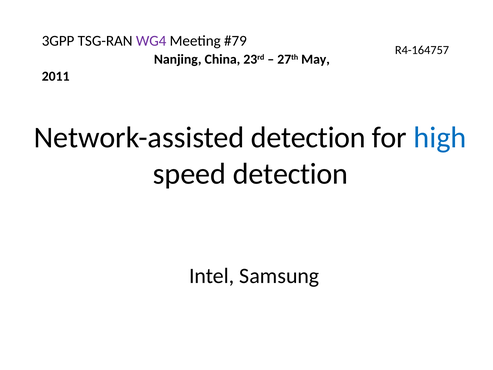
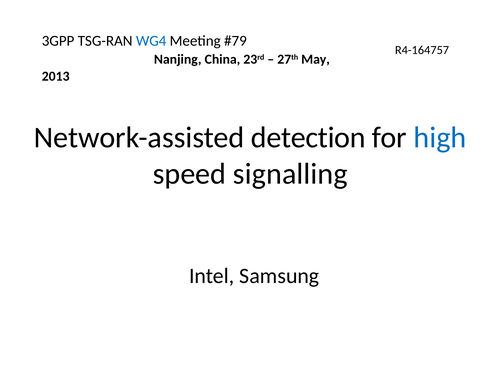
WG4 colour: purple -> blue
2011: 2011 -> 2013
speed detection: detection -> signalling
